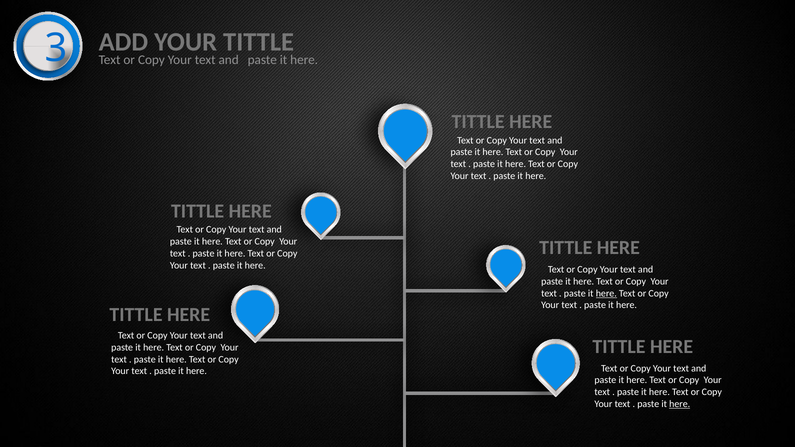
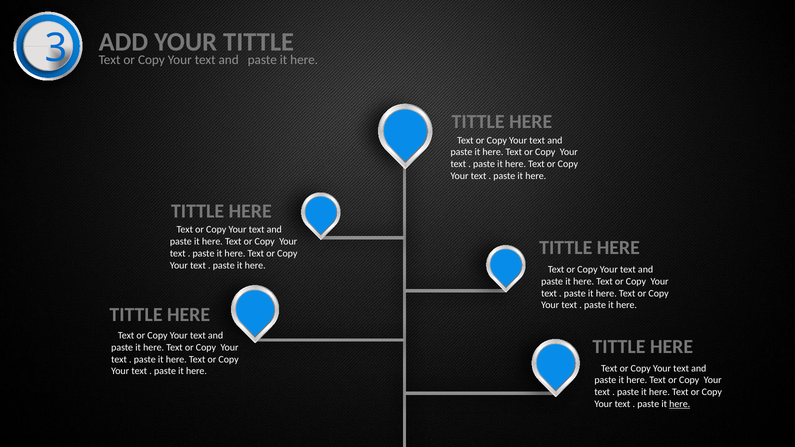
here at (606, 293) underline: present -> none
